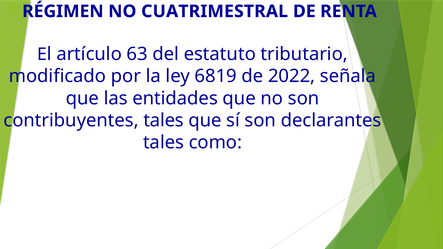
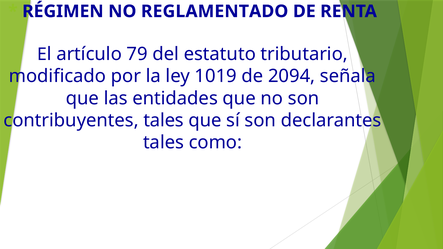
CUATRIMESTRAL: CUATRIMESTRAL -> REGLAMENTADO
63: 63 -> 79
6819: 6819 -> 1019
2022: 2022 -> 2094
